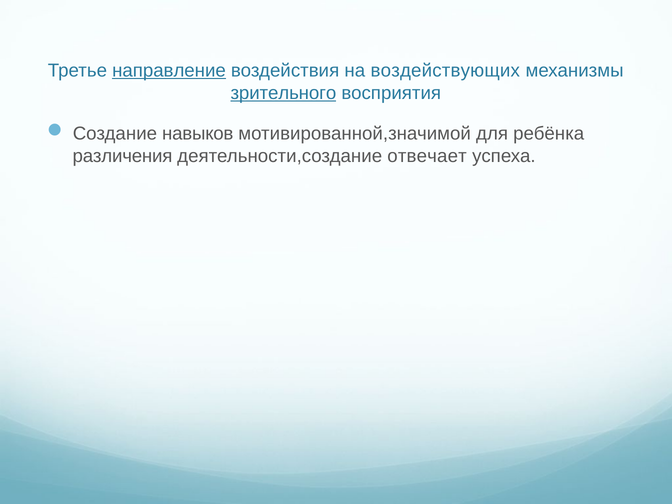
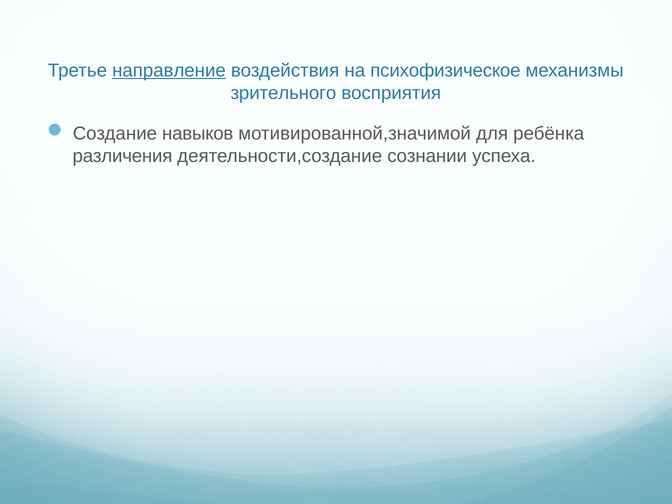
воздействующих: воздействующих -> психофизическое
зрительного underline: present -> none
отвечает: отвечает -> сознании
